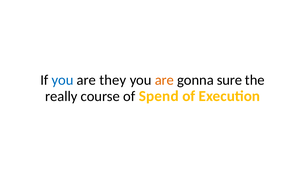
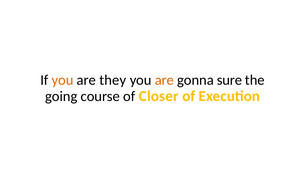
you at (63, 80) colour: blue -> orange
really: really -> going
Spend: Spend -> Closer
